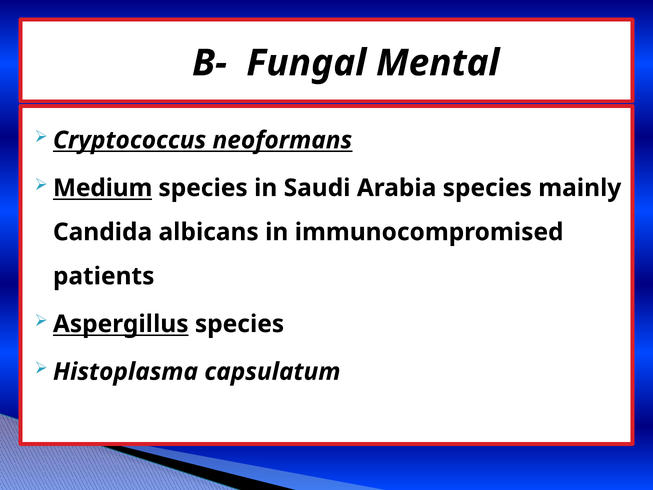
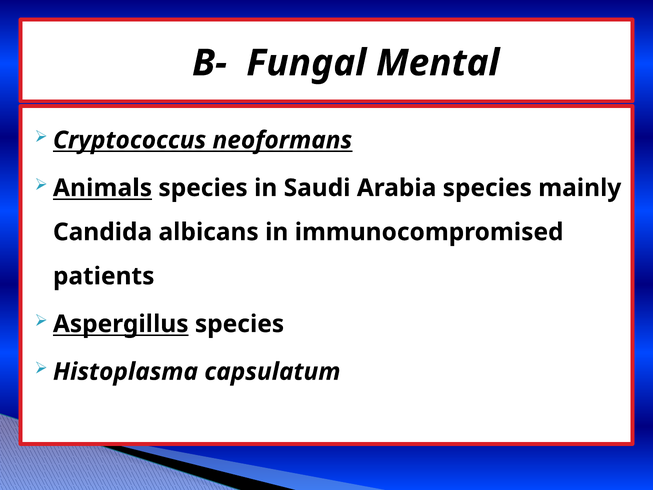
Medium: Medium -> Animals
